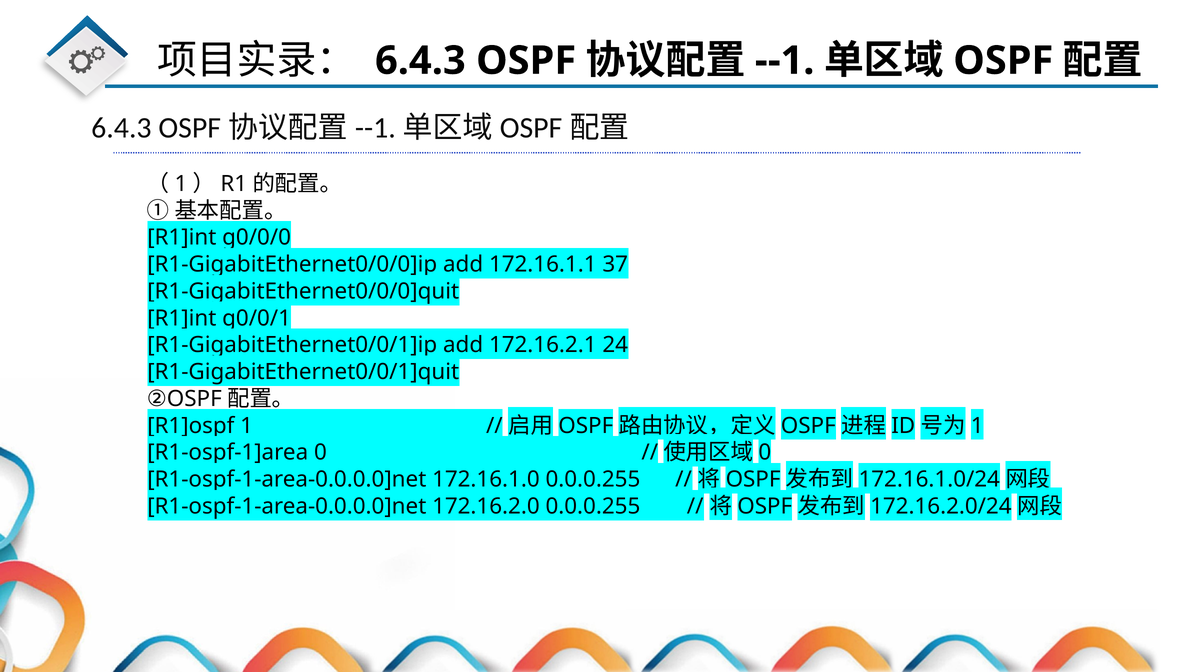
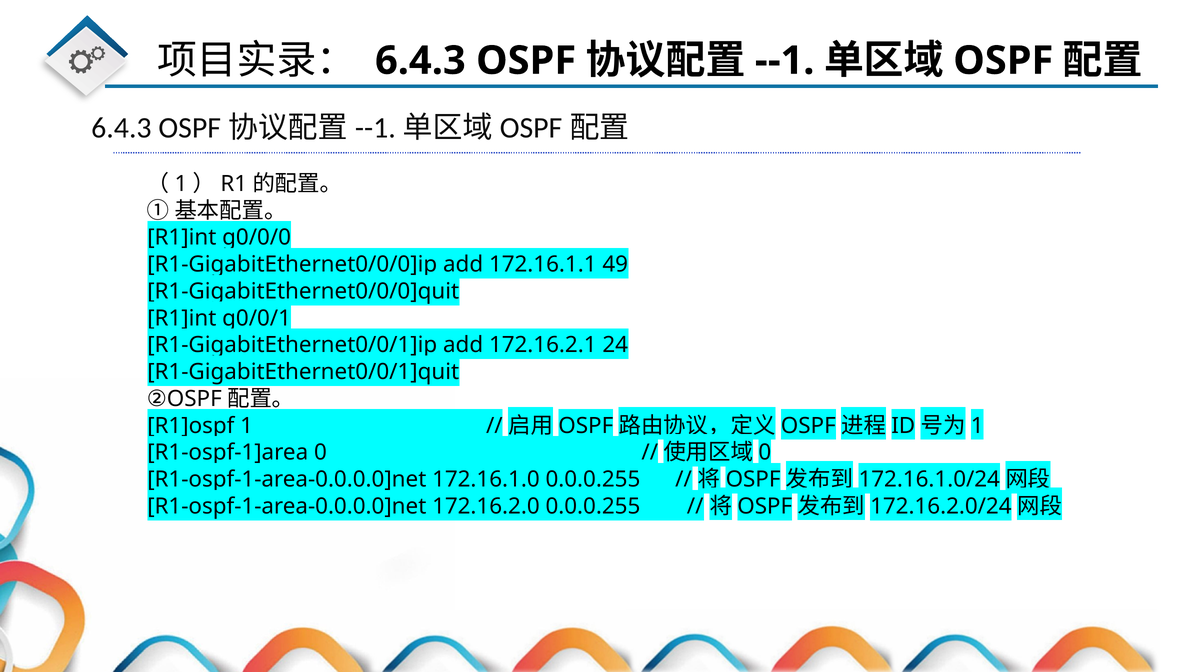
37: 37 -> 49
